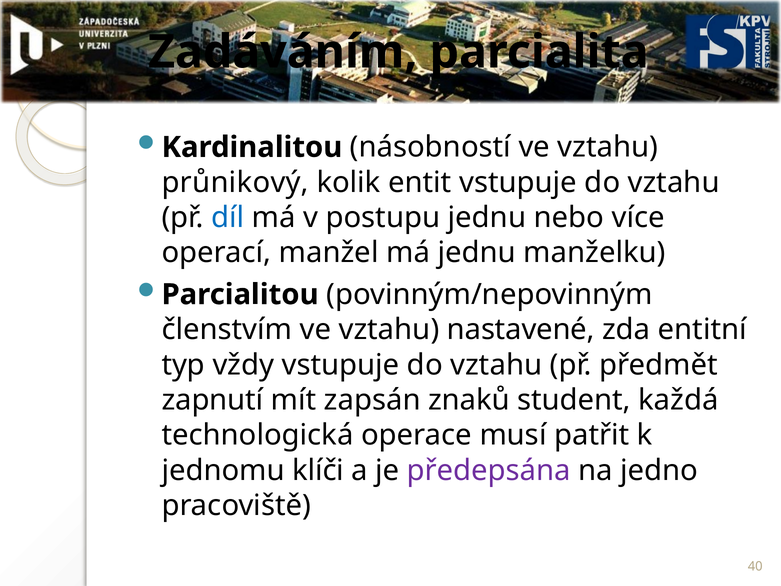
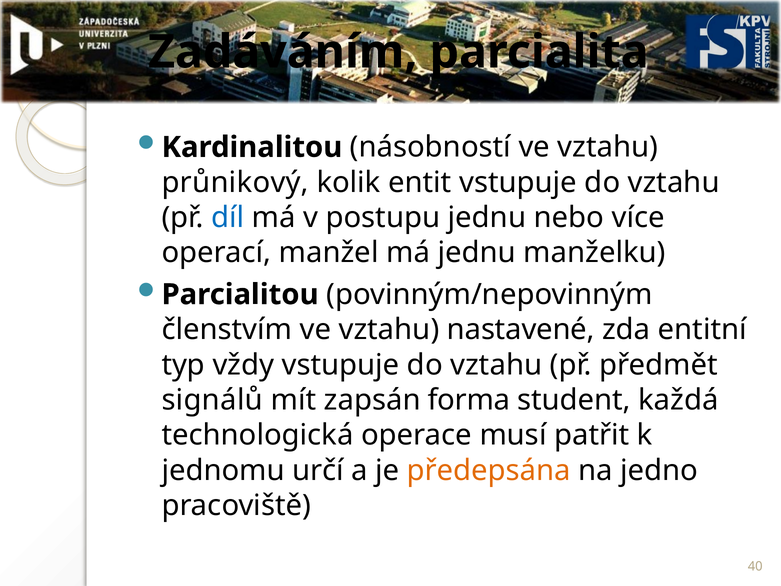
zapnutí: zapnutí -> signálů
znaků: znaků -> forma
klíči: klíči -> určí
předepsána colour: purple -> orange
